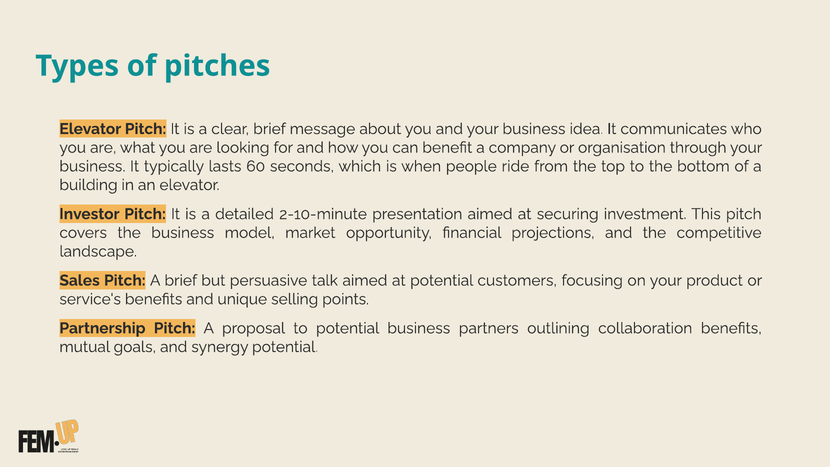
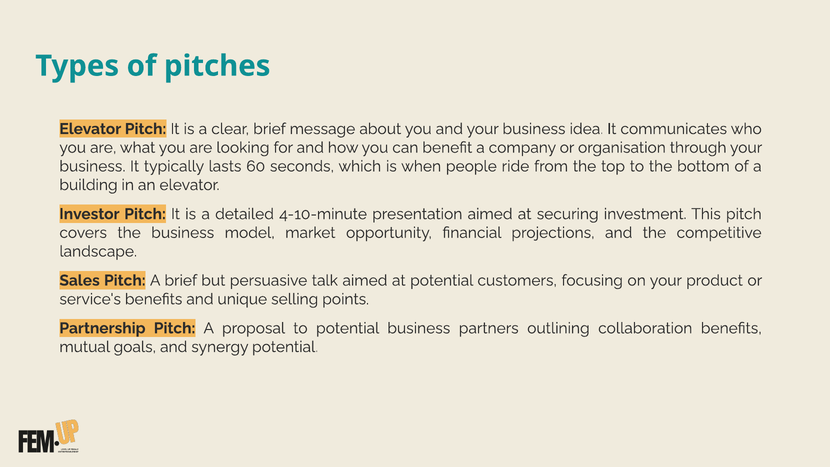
2-10-minute: 2-10-minute -> 4-10-minute
